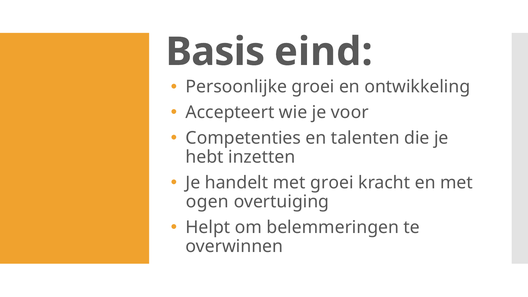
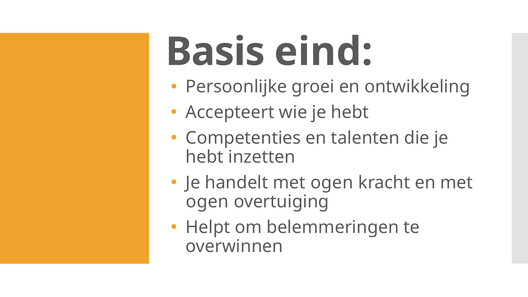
wie je voor: voor -> hebt
handelt met groei: groei -> ogen
